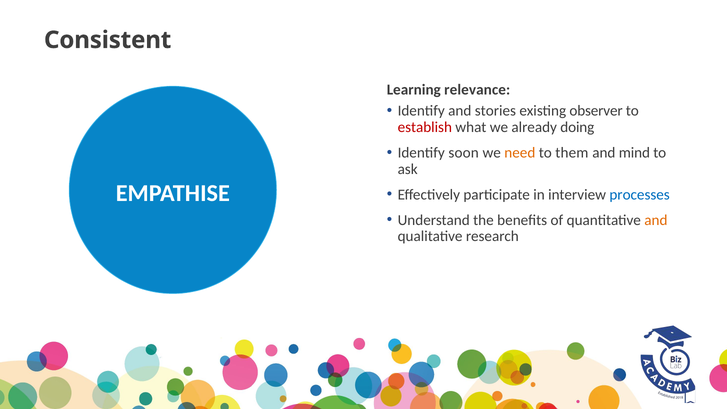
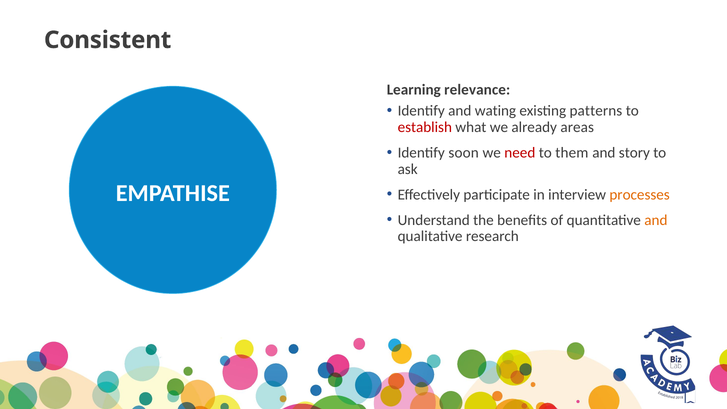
stories: stories -> wating
observer: observer -> patterns
doing: doing -> areas
need colour: orange -> red
mind: mind -> story
processes colour: blue -> orange
